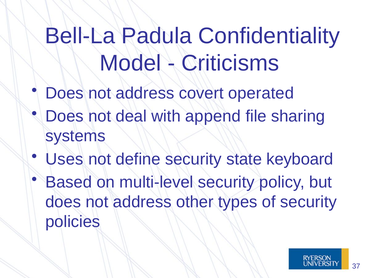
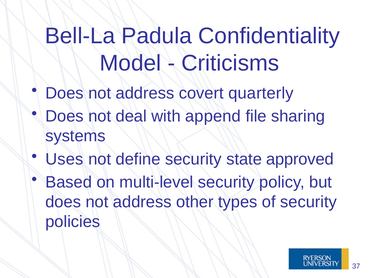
operated: operated -> quarterly
keyboard: keyboard -> approved
